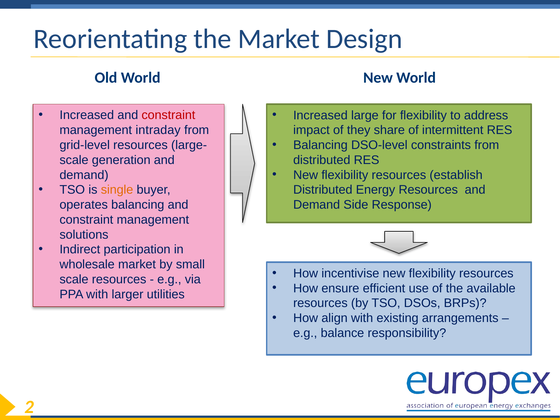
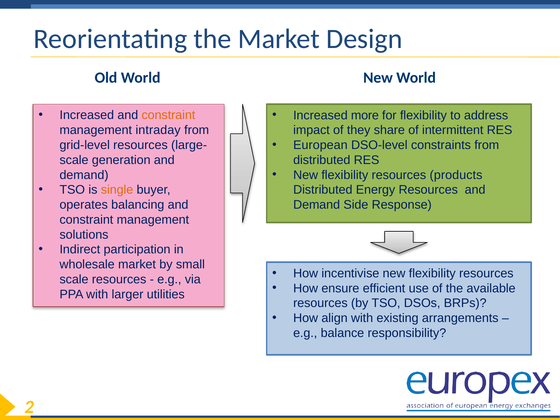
constraint at (168, 115) colour: red -> orange
large: large -> more
Balancing at (320, 145): Balancing -> European
establish: establish -> products
